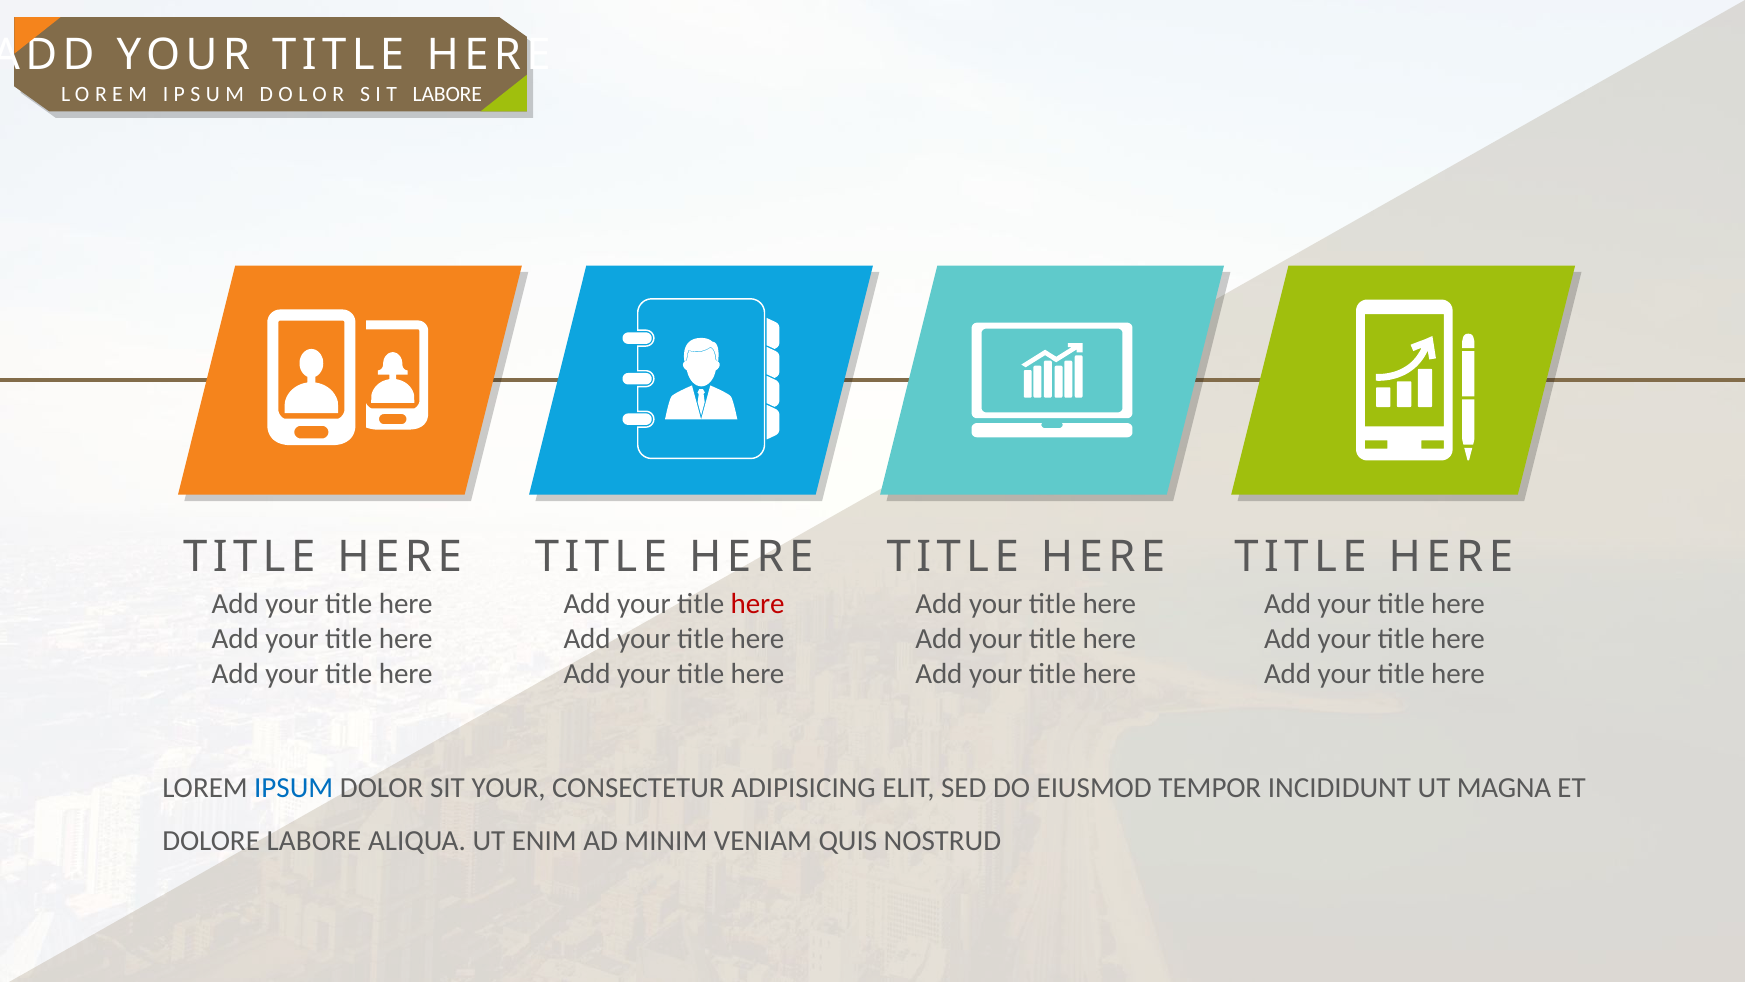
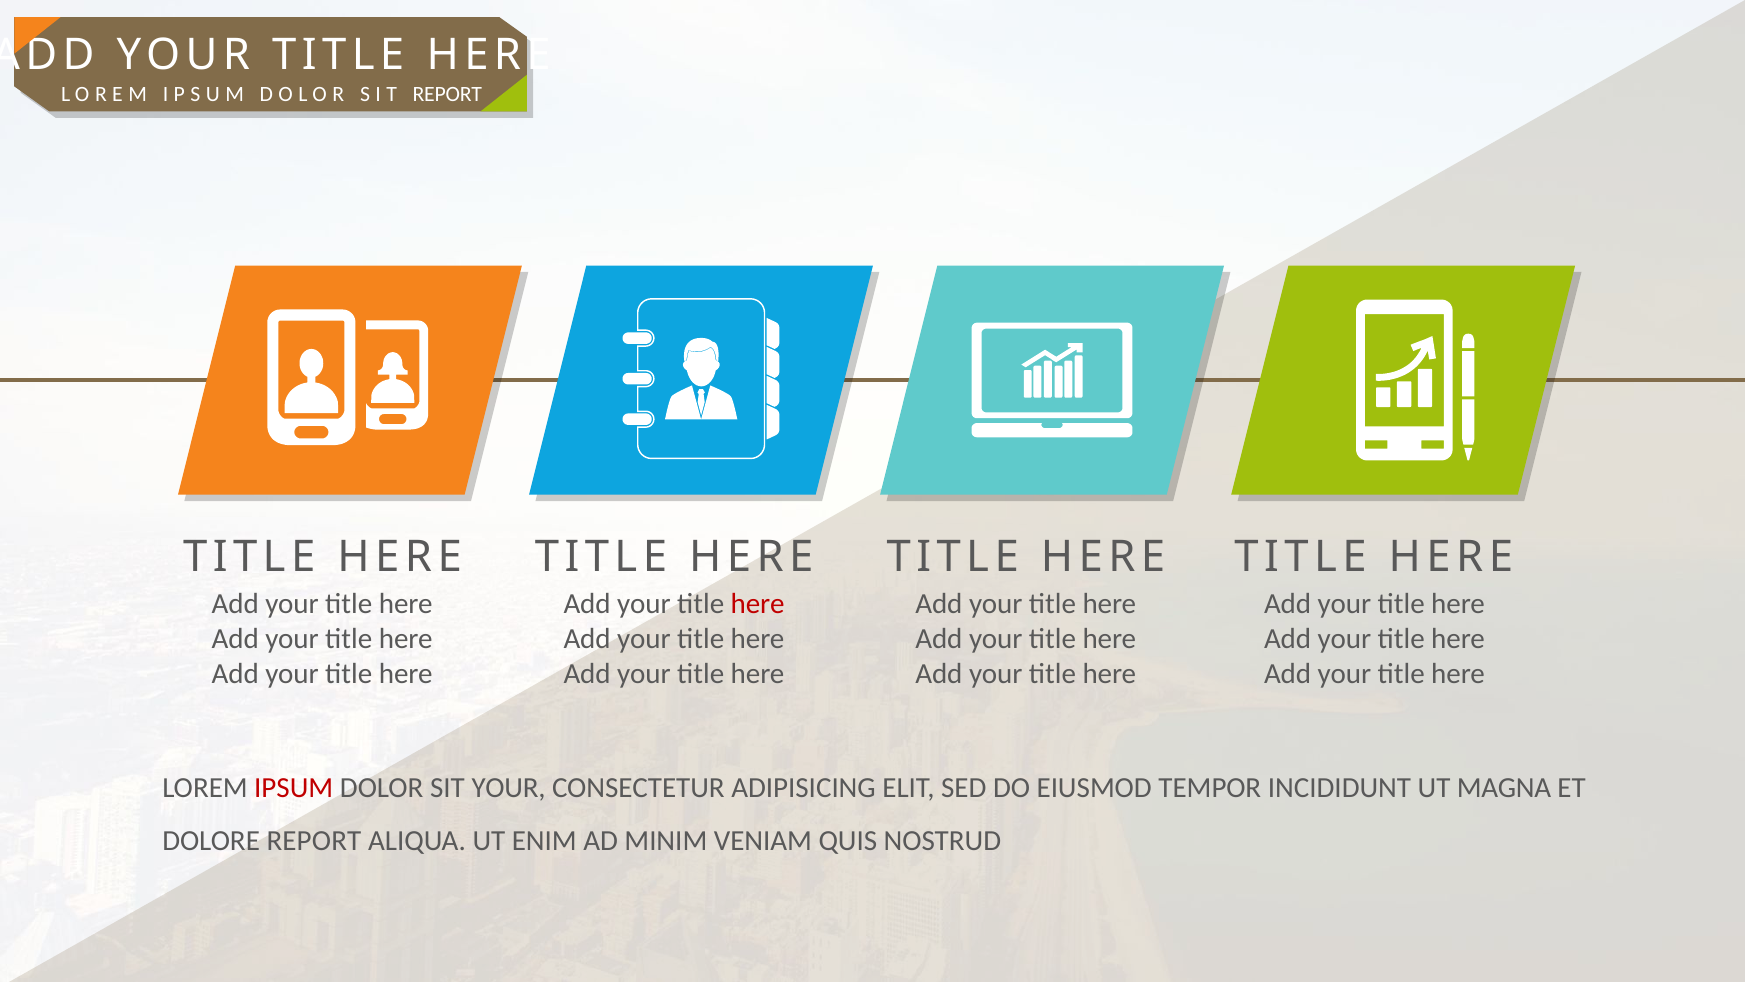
LABORE at (447, 94): LABORE -> REPORT
IPSUM colour: blue -> red
DOLORE LABORE: LABORE -> REPORT
